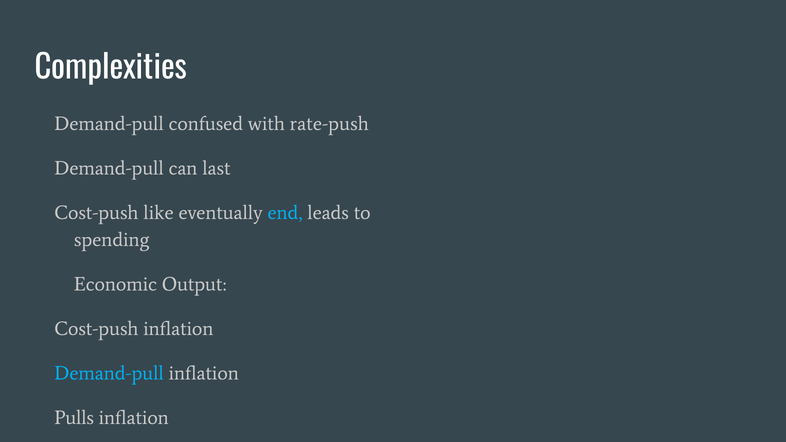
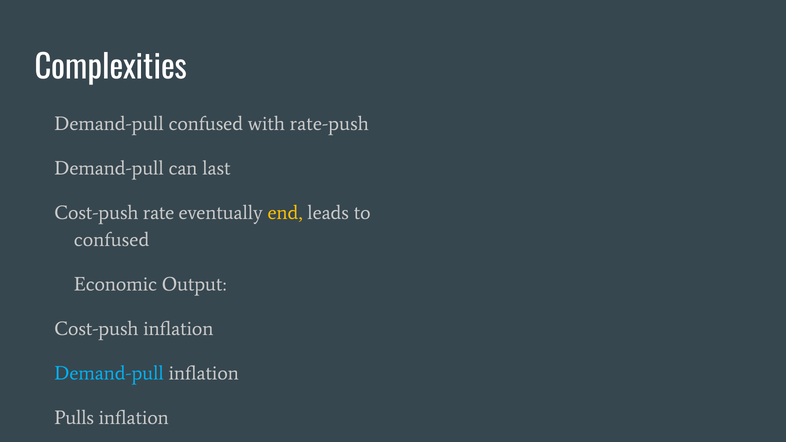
like: like -> rate
end colour: light blue -> yellow
spending at (112, 240): spending -> confused
